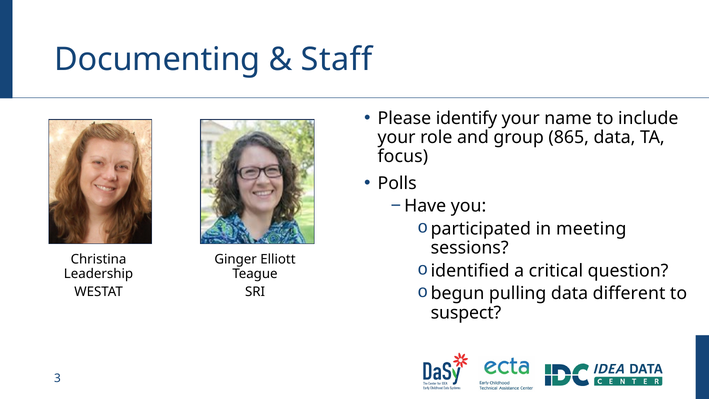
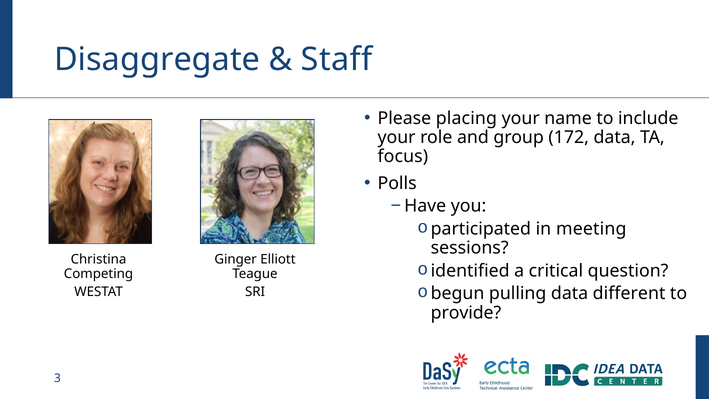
Documenting: Documenting -> Disaggregate
identify: identify -> placing
865: 865 -> 172
Leadership: Leadership -> Competing
suspect: suspect -> provide
